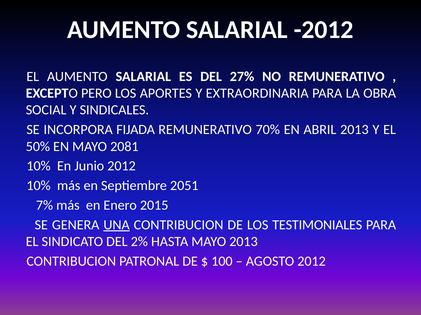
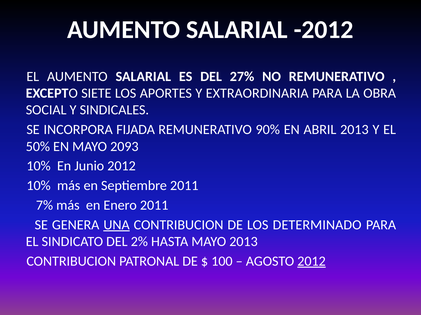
PERO: PERO -> SIETE
70%: 70% -> 90%
2081: 2081 -> 2093
Septiembre 2051: 2051 -> 2011
Enero 2015: 2015 -> 2011
TESTIMONIALES: TESTIMONIALES -> DETERMINADO
2012 at (312, 262) underline: none -> present
